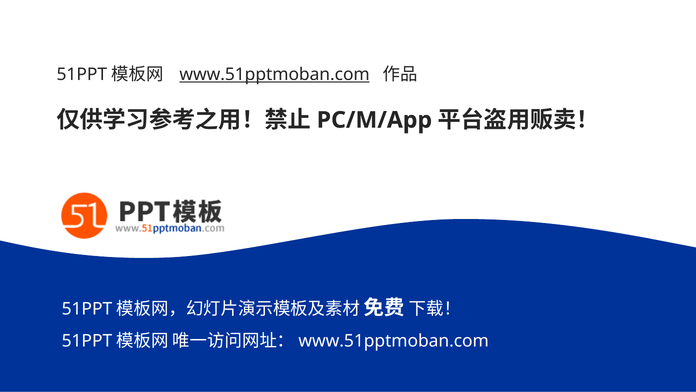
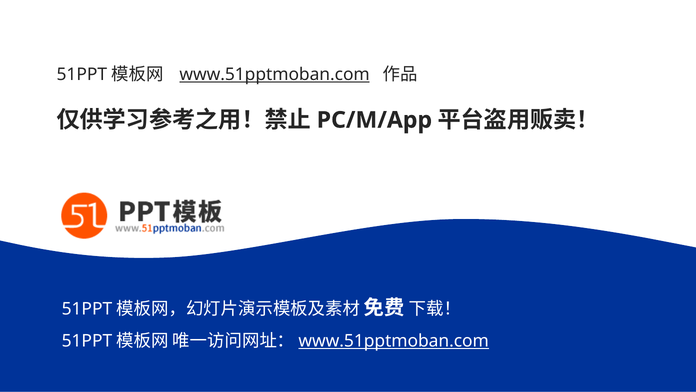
www.51pptmoban.com at (394, 341) underline: none -> present
